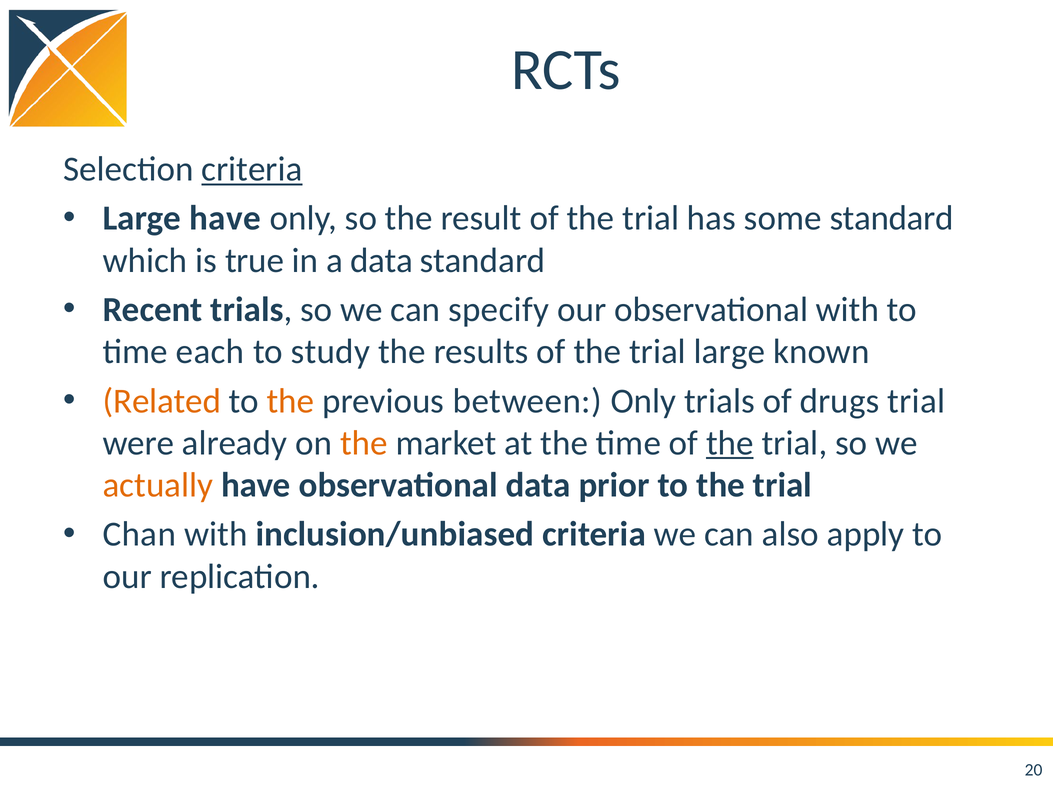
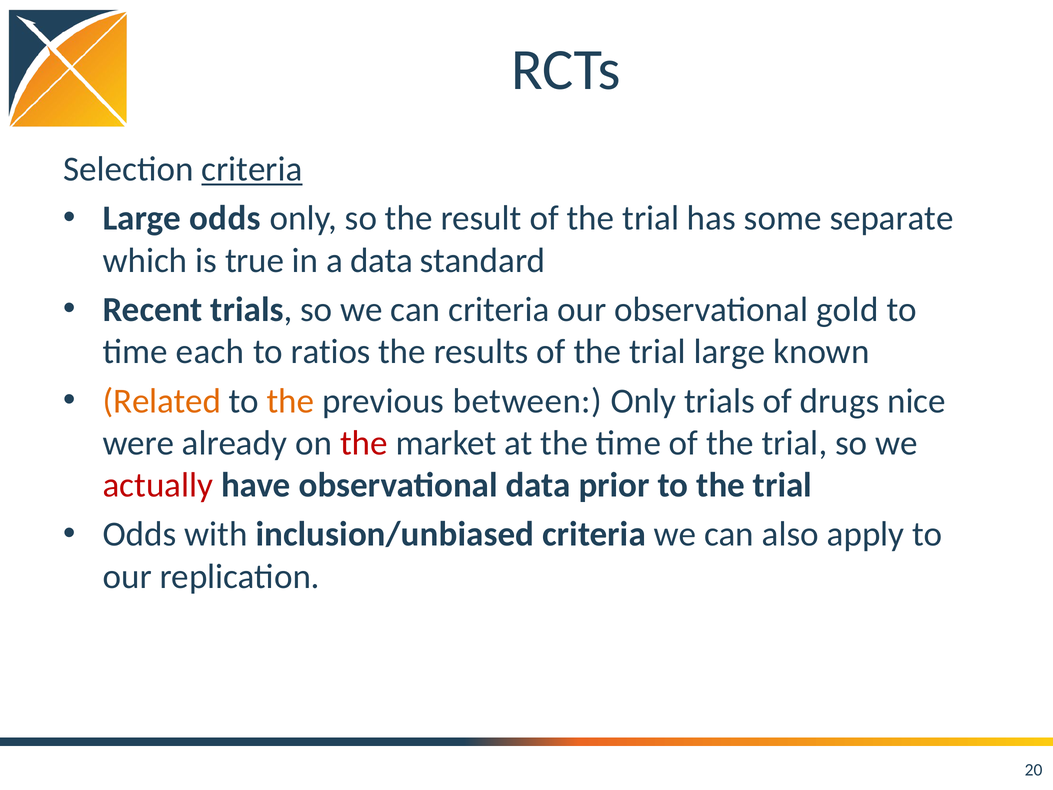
Large have: have -> odds
some standard: standard -> separate
can specify: specify -> criteria
observational with: with -> gold
study: study -> ratios
drugs trial: trial -> nice
the at (364, 443) colour: orange -> red
the at (730, 443) underline: present -> none
actually colour: orange -> red
Chan at (139, 534): Chan -> Odds
